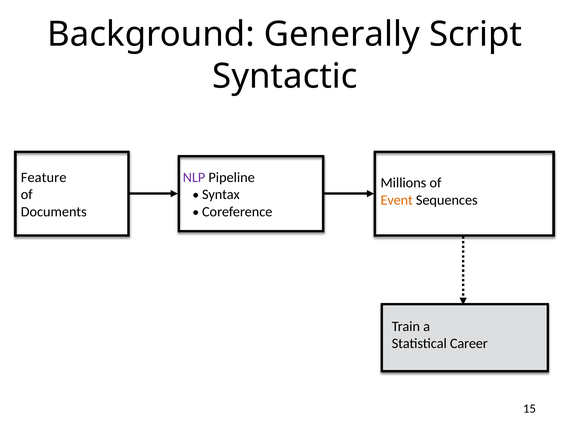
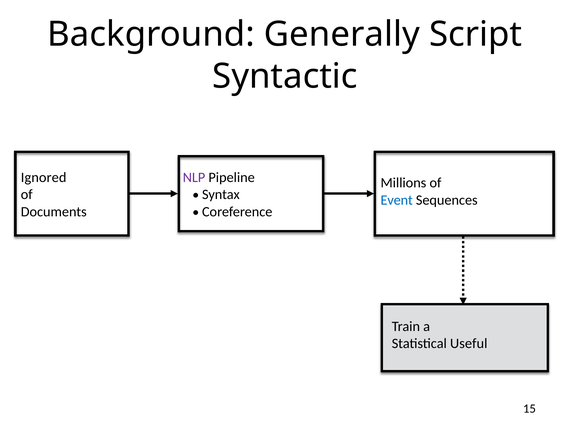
Feature: Feature -> Ignored
Event colour: orange -> blue
Career: Career -> Useful
